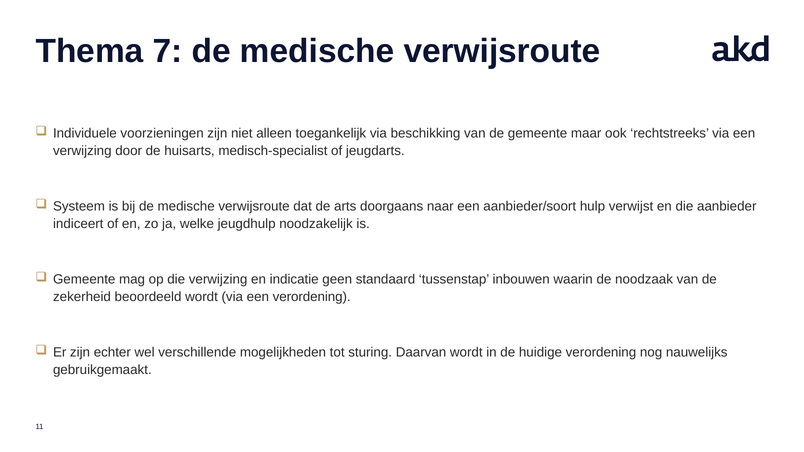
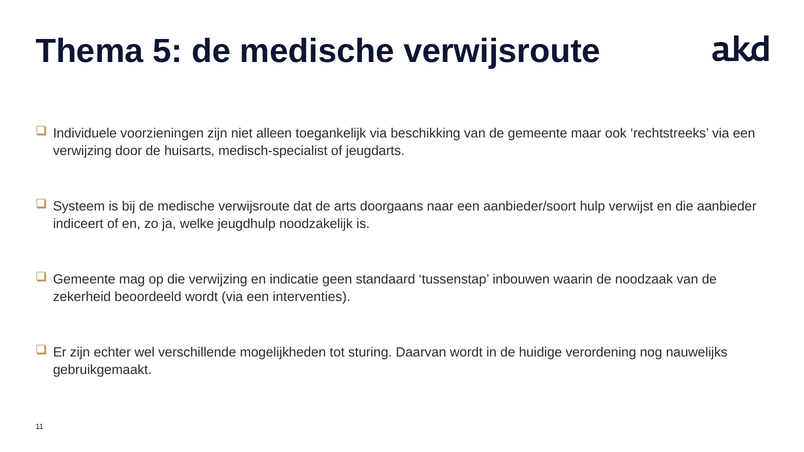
7: 7 -> 5
een verordening: verordening -> interventies
